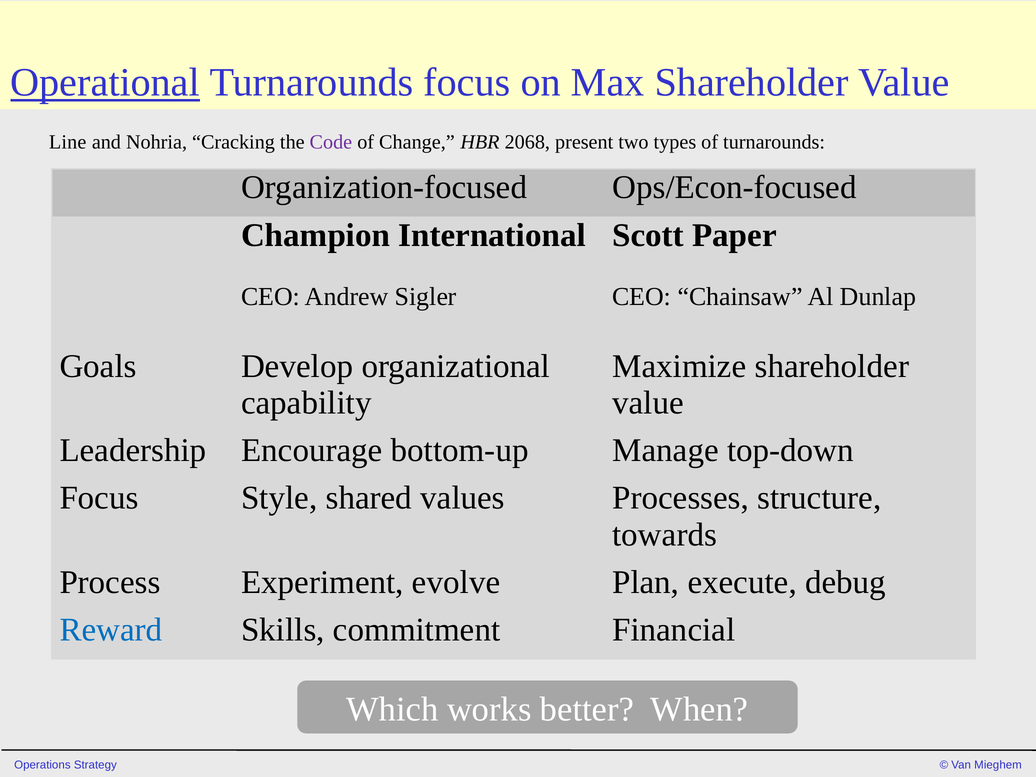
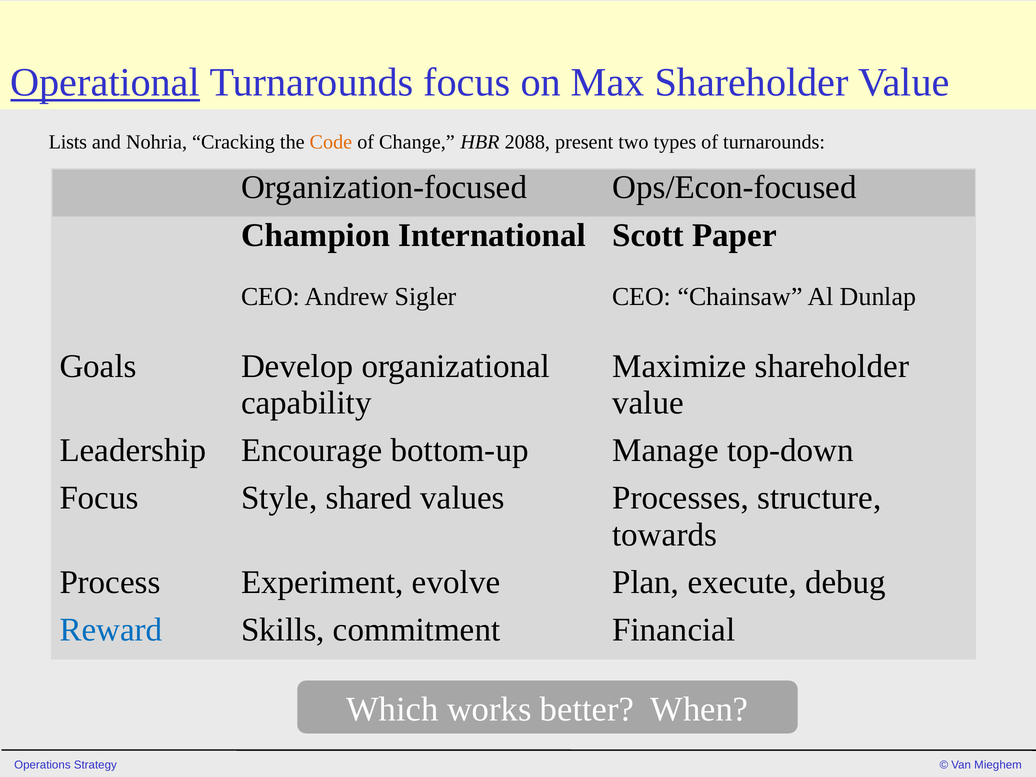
Line: Line -> Lists
Code colour: purple -> orange
2068: 2068 -> 2088
